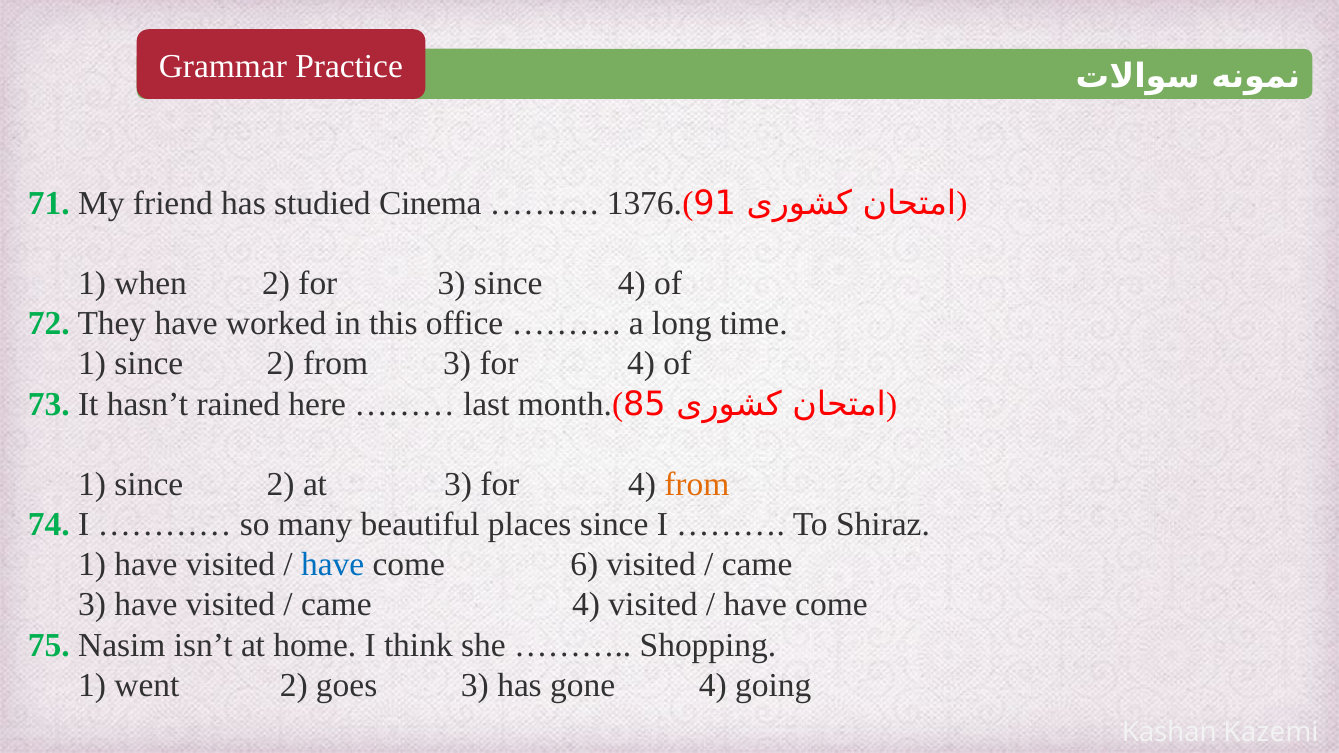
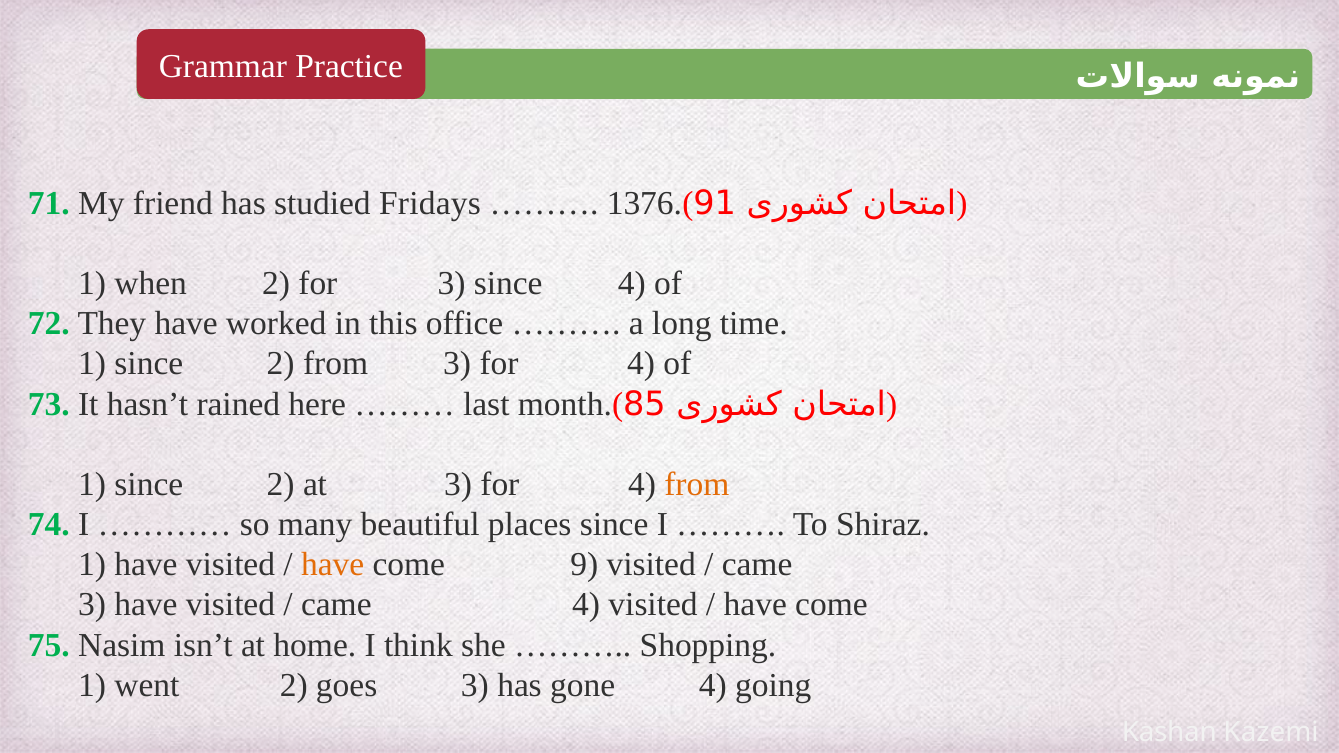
Cinema: Cinema -> Fridays
have at (333, 565) colour: blue -> orange
6: 6 -> 9
